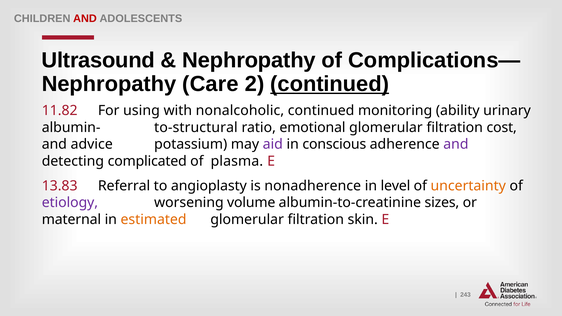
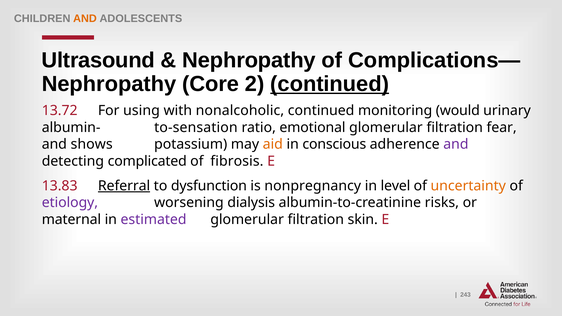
AND at (85, 19) colour: red -> orange
Care: Care -> Core
11.82: 11.82 -> 13.72
ability: ability -> would
to-structural: to-structural -> to-sensation
cost: cost -> fear
advice: advice -> shows
aid colour: purple -> orange
plasma: plasma -> fibrosis
Referral underline: none -> present
angioplasty: angioplasty -> dysfunction
nonadherence: nonadherence -> nonpregnancy
volume: volume -> dialysis
sizes: sizes -> risks
estimated colour: orange -> purple
